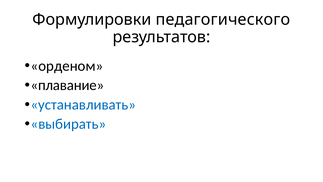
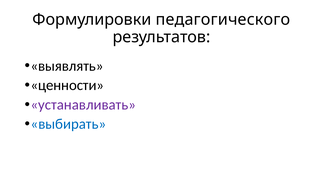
орденом: орденом -> выявлять
плавание: плавание -> ценности
устанавливать colour: blue -> purple
